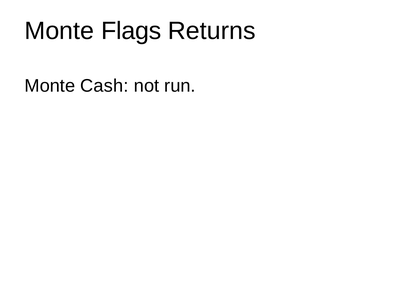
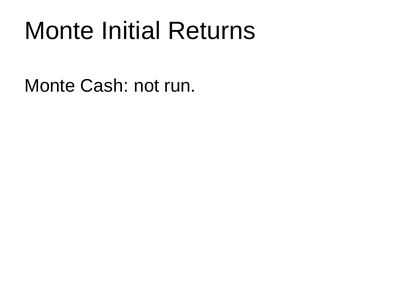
Flags: Flags -> Initial
